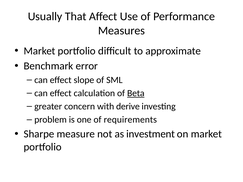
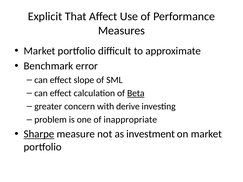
Usually: Usually -> Explicit
requirements: requirements -> inappropriate
Sharpe underline: none -> present
